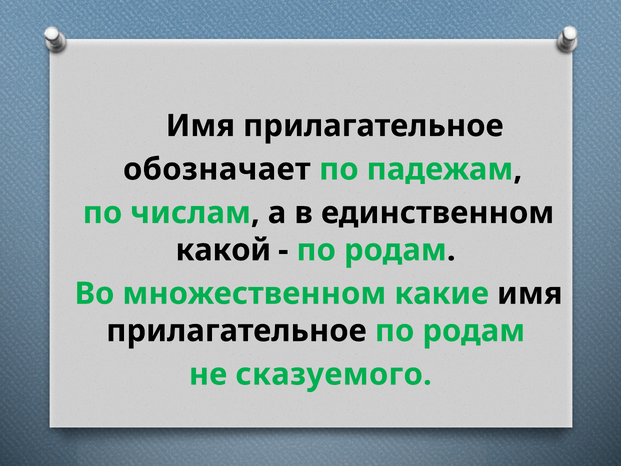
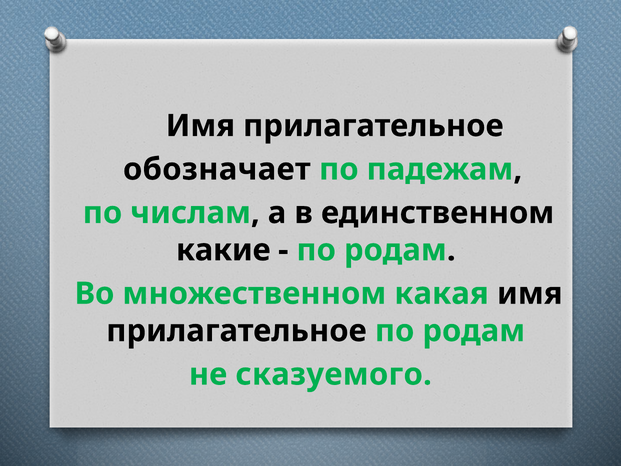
какой: какой -> какие
какие: какие -> какая
